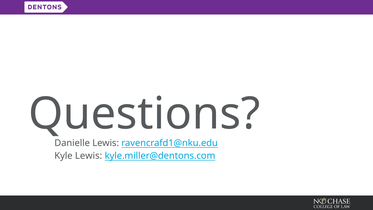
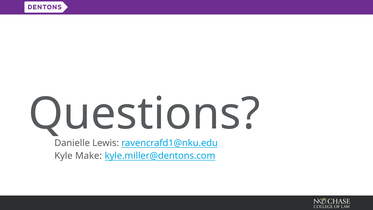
Kyle Lewis: Lewis -> Make
